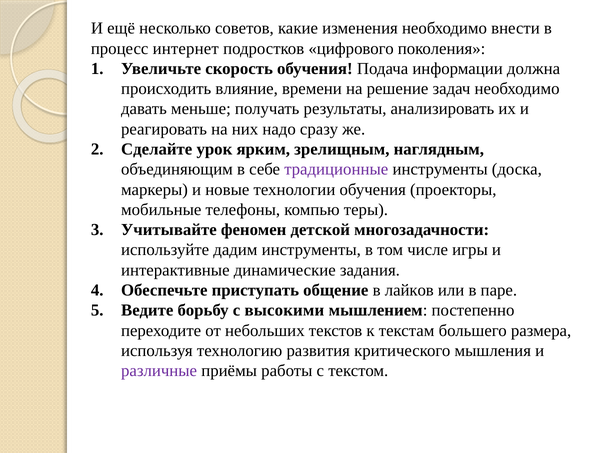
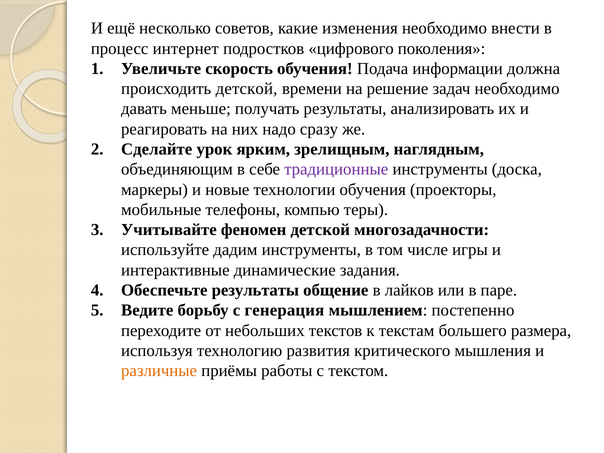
происходить влияние: влияние -> детской
Обеспечьте приступать: приступать -> результаты
высокими: высокими -> генерация
различные colour: purple -> orange
